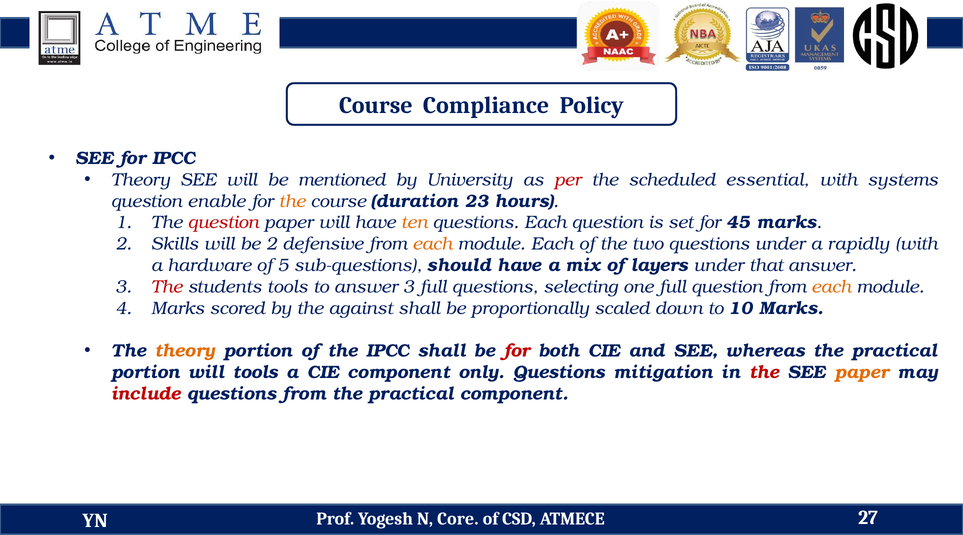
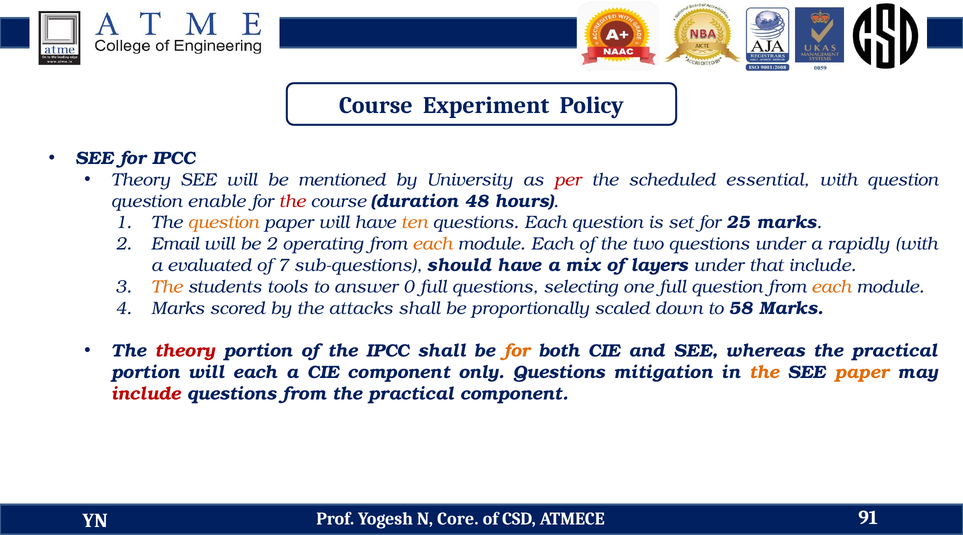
Compliance: Compliance -> Experiment
with systems: systems -> question
the at (292, 201) colour: orange -> red
23: 23 -> 48
question at (223, 223) colour: red -> orange
45: 45 -> 25
Skills: Skills -> Email
defensive: defensive -> operating
hardware: hardware -> evaluated
5: 5 -> 7
that answer: answer -> include
The at (167, 287) colour: red -> orange
to answer 3: 3 -> 0
against: against -> attacks
10: 10 -> 58
theory at (185, 351) colour: orange -> red
for at (517, 351) colour: red -> orange
will tools: tools -> each
the at (764, 372) colour: red -> orange
27: 27 -> 91
